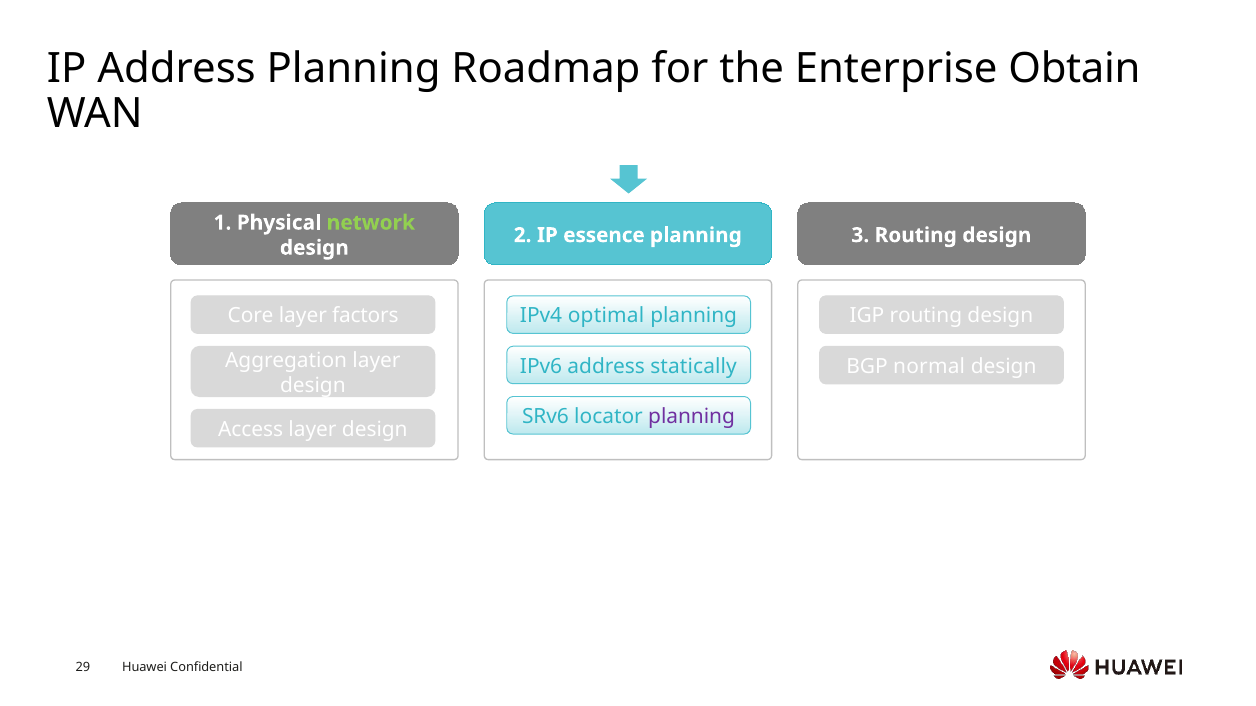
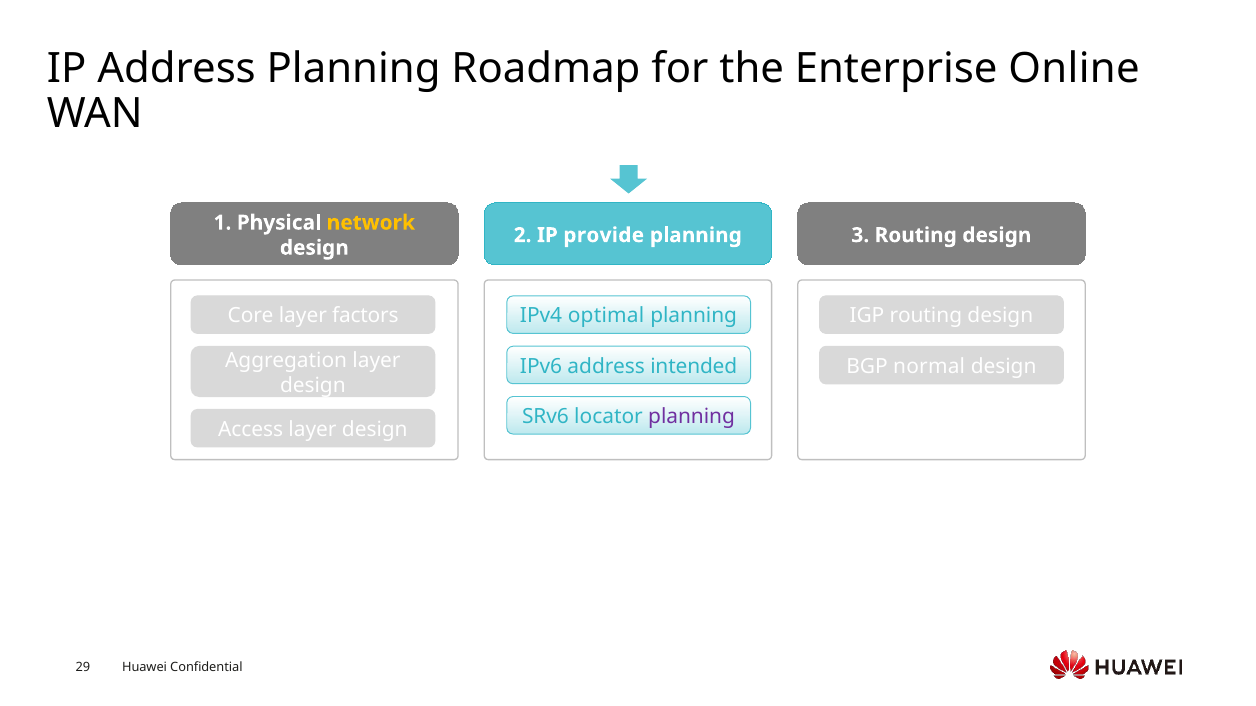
Obtain: Obtain -> Online
network colour: light green -> yellow
essence: essence -> provide
statically: statically -> intended
